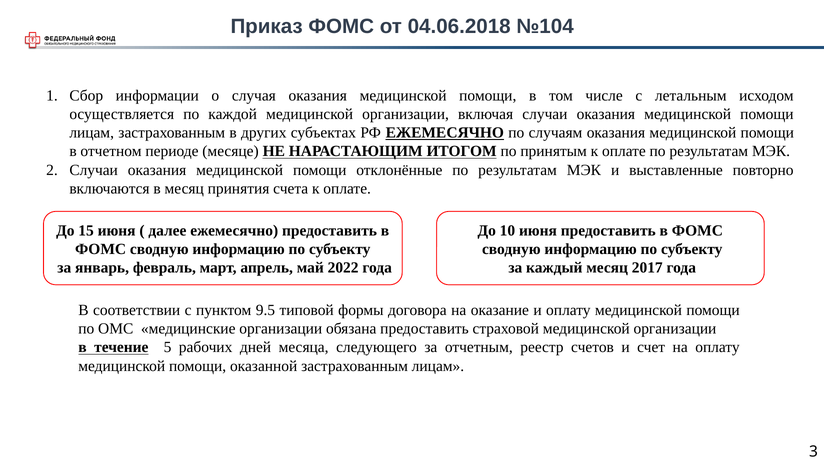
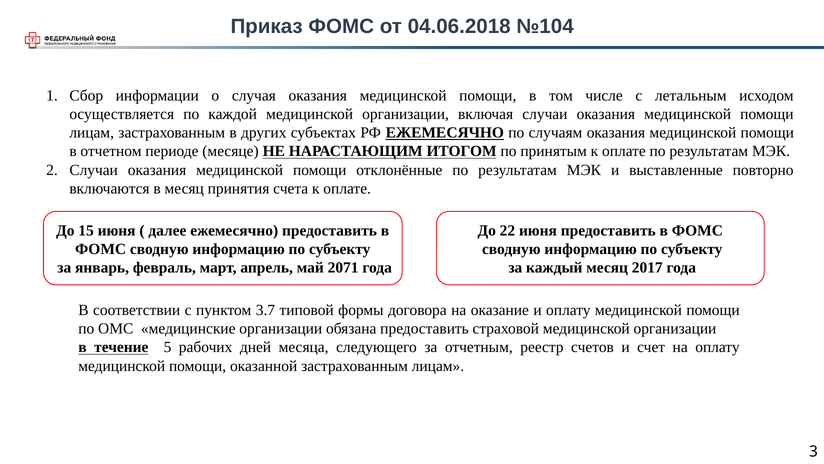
10: 10 -> 22
2022: 2022 -> 2071
9.5: 9.5 -> 3.7
